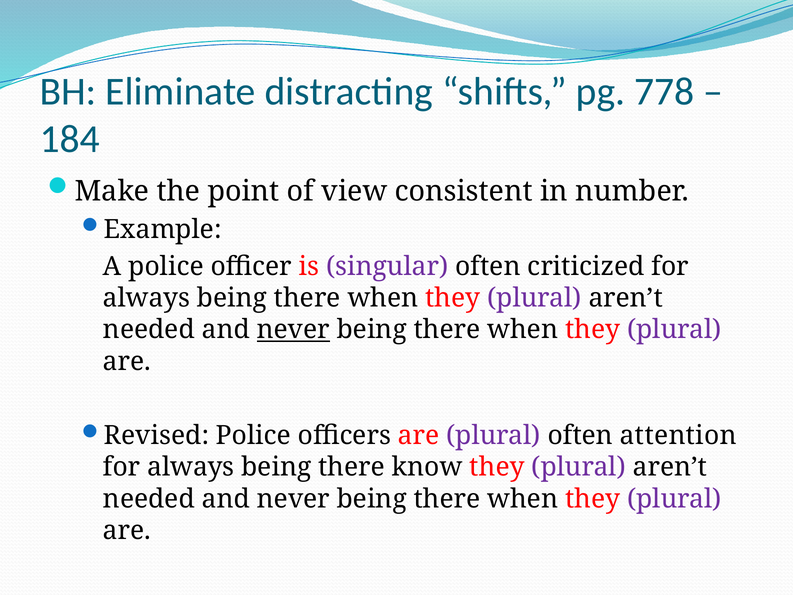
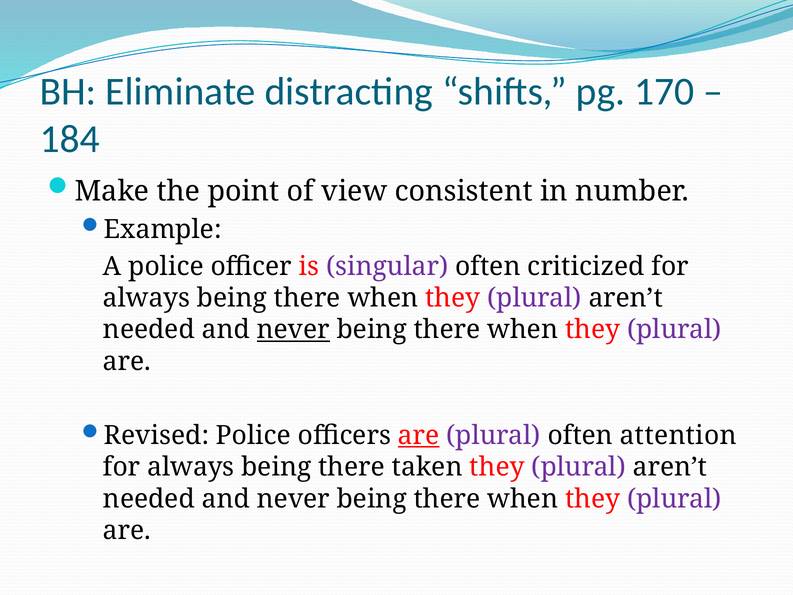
778: 778 -> 170
are at (419, 435) underline: none -> present
know: know -> taken
